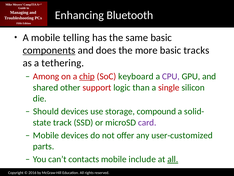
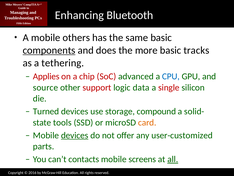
telling: telling -> others
Among: Among -> Applies
chip underline: present -> none
keyboard: keyboard -> advanced
CPU colour: purple -> blue
shared: shared -> source
than: than -> data
Should: Should -> Turned
track: track -> tools
card colour: purple -> orange
devices at (75, 135) underline: none -> present
include: include -> screens
